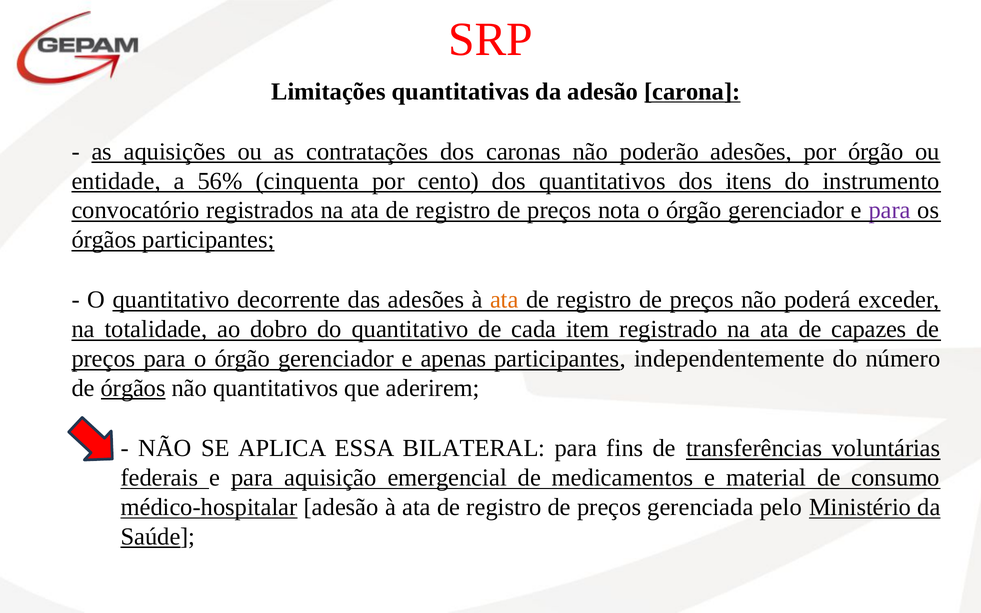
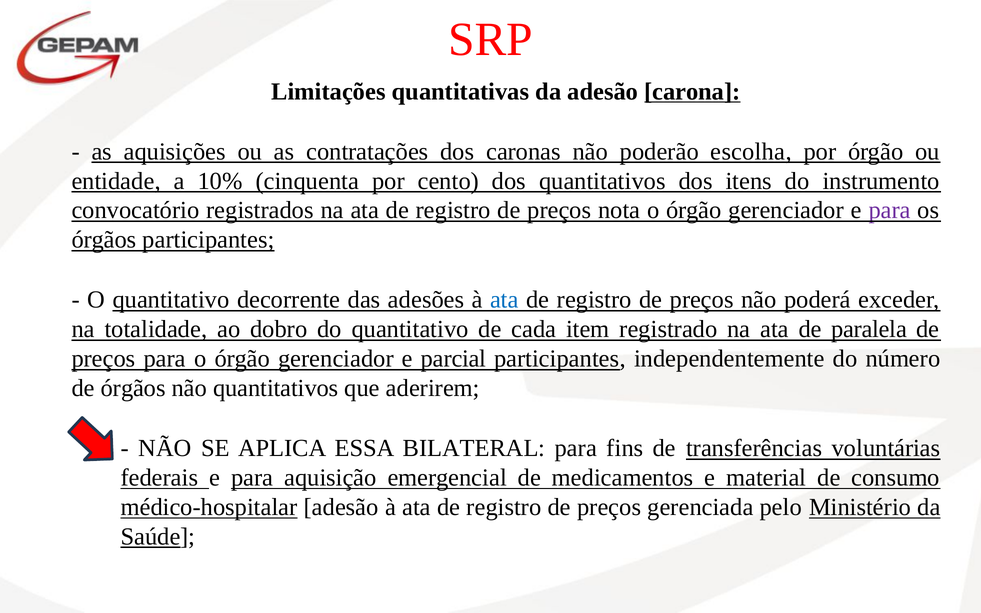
poderão adesões: adesões -> escolha
56%: 56% -> 10%
ata at (504, 300) colour: orange -> blue
capazes: capazes -> paralela
apenas: apenas -> parcial
órgãos at (133, 388) underline: present -> none
